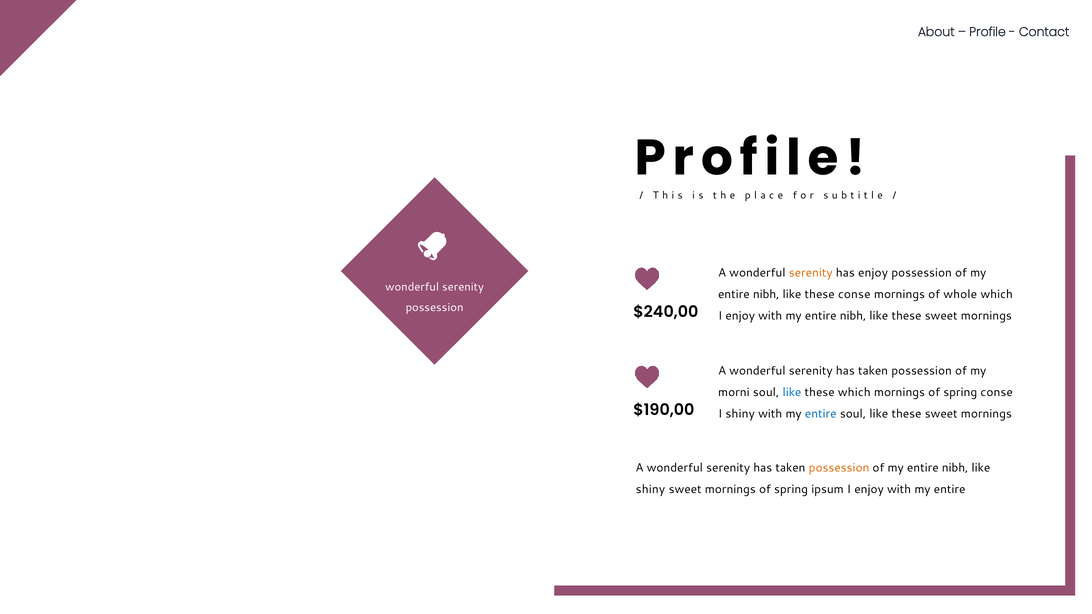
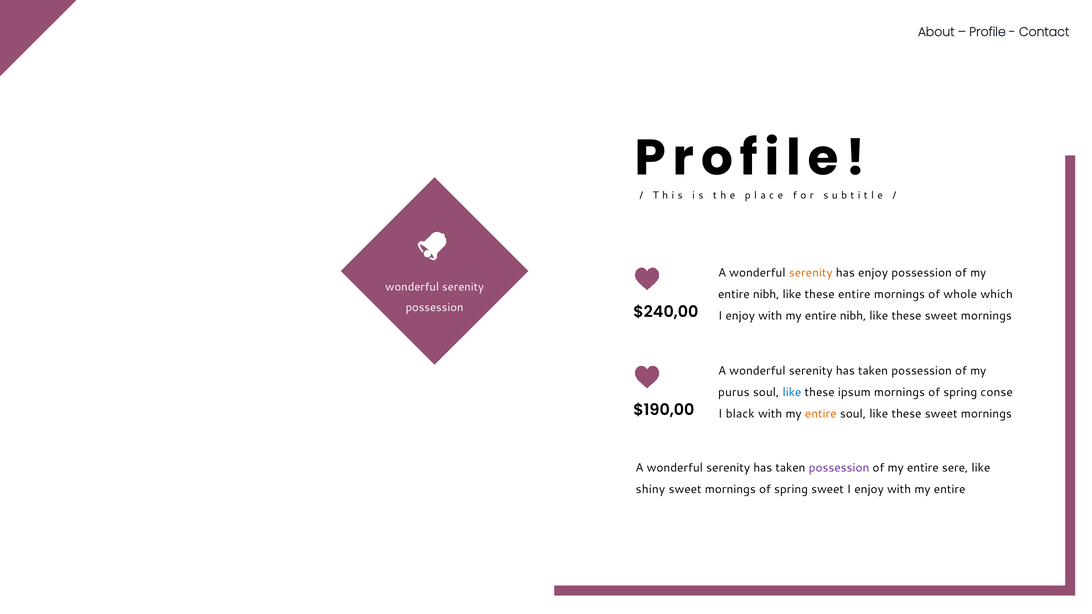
these conse: conse -> entire
morni: morni -> purus
these which: which -> ipsum
I shiny: shiny -> black
entire at (821, 414) colour: blue -> orange
possession at (839, 468) colour: orange -> purple
nibh at (955, 468): nibh -> sere
spring ipsum: ipsum -> sweet
